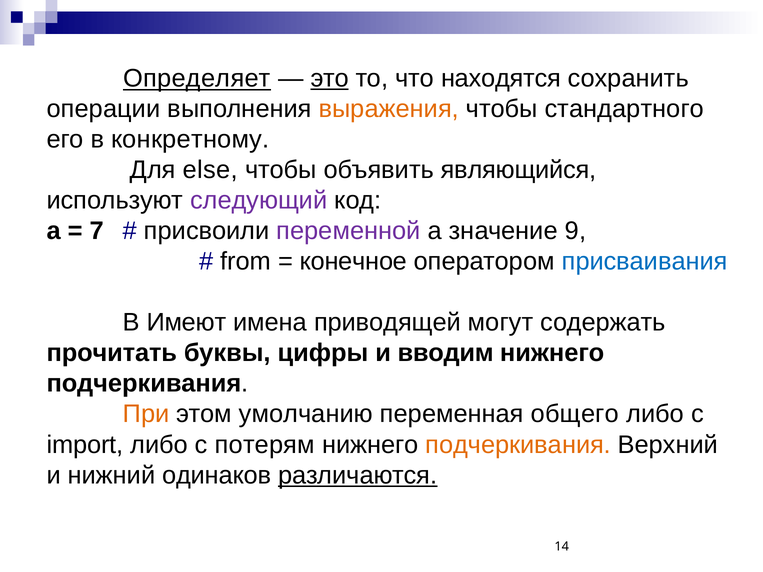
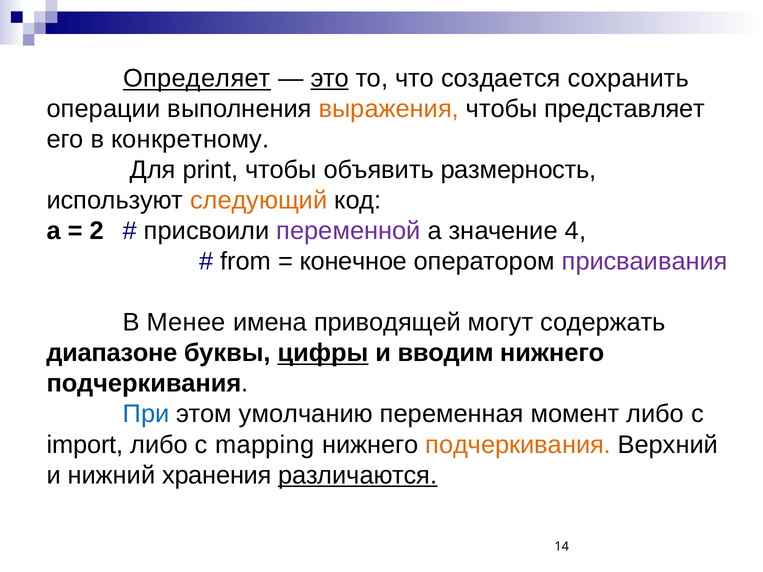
находятся: находятся -> создается
стандартного: стандартного -> представляет
else: else -> print
являющийся: являющийся -> размерность
следующий colour: purple -> orange
7: 7 -> 2
9: 9 -> 4
присваивания colour: blue -> purple
Имеют: Имеют -> Менее
прочитать: прочитать -> диапазоне
цифры underline: none -> present
При colour: orange -> blue
общего: общего -> момент
потерям: потерям -> mapping
одинаков: одинаков -> хранения
